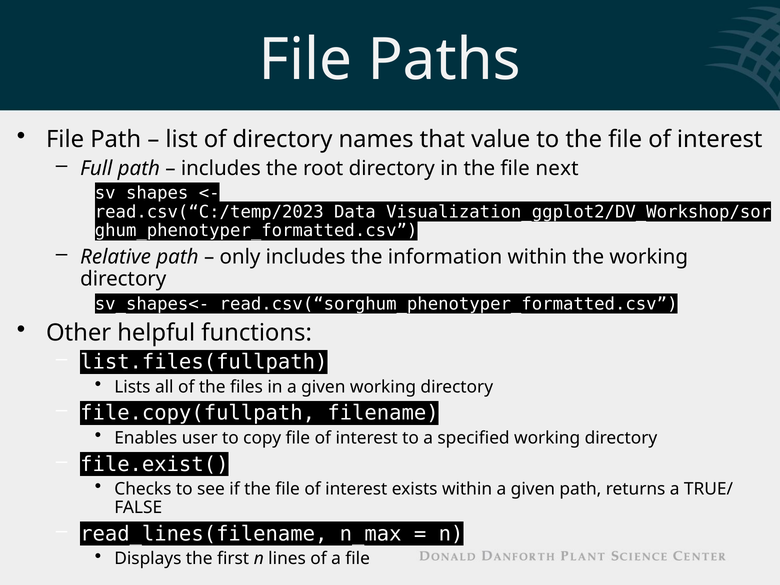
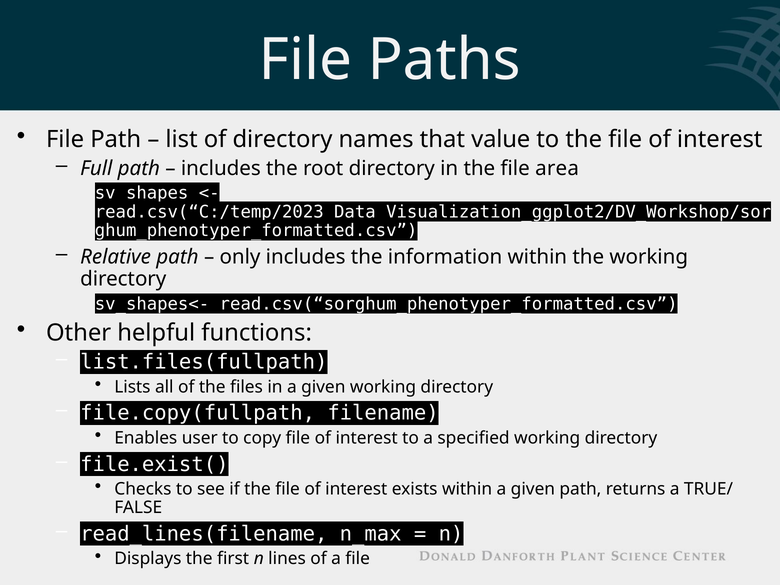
next: next -> area
